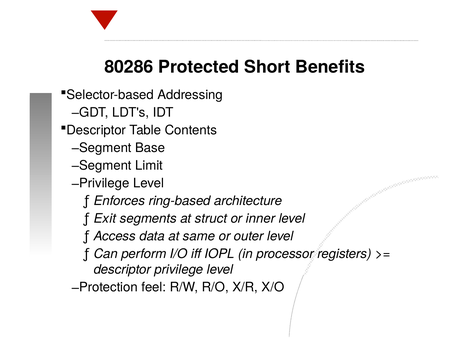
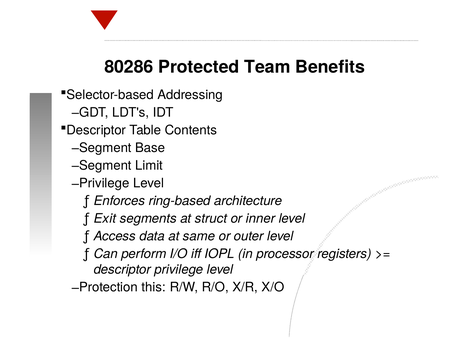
Short: Short -> Team
feel: feel -> this
